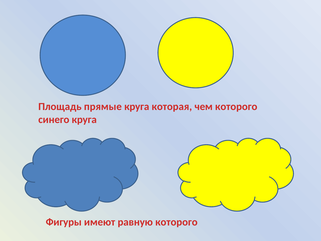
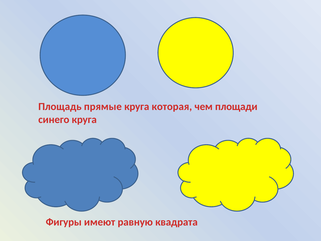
чем которого: которого -> площади
равную которого: которого -> квадрата
